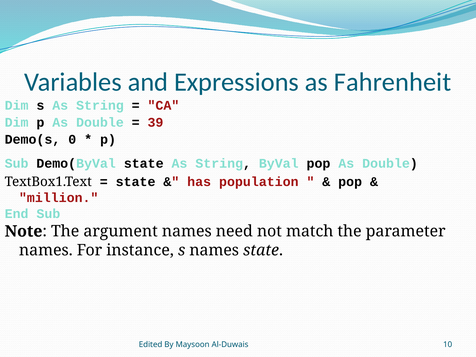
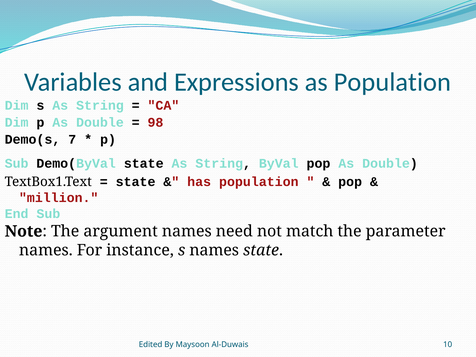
as Fahrenheit: Fahrenheit -> Population
39: 39 -> 98
0: 0 -> 7
